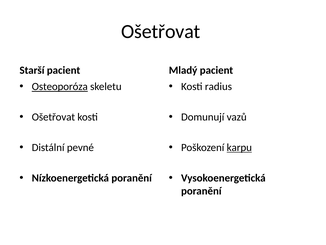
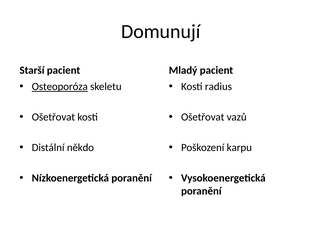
Ošetřovat at (161, 32): Ošetřovat -> Domunují
Domunují at (203, 117): Domunují -> Ošetřovat
pevné: pevné -> někdo
karpu underline: present -> none
